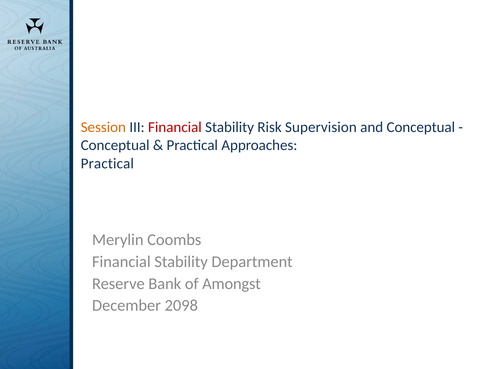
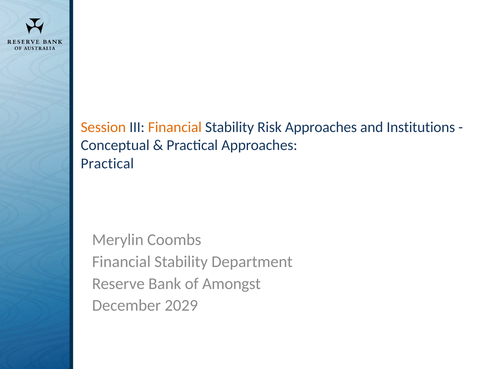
Financial at (175, 127) colour: red -> orange
Risk Supervision: Supervision -> Approaches
and Conceptual: Conceptual -> Institutions
2098: 2098 -> 2029
